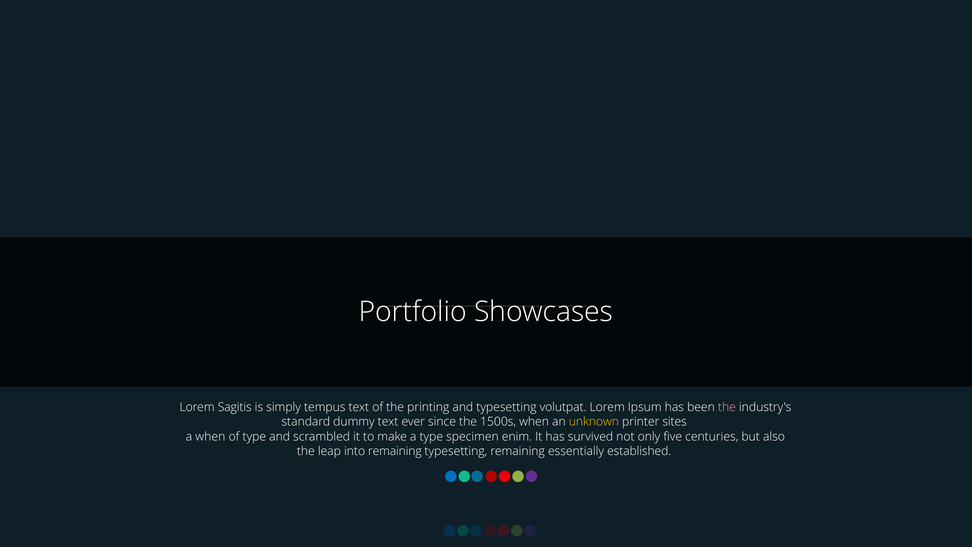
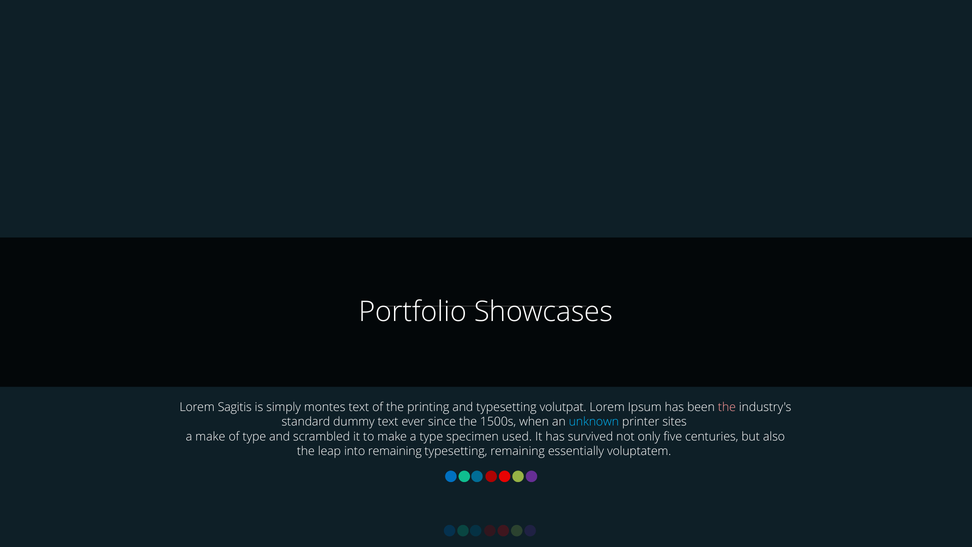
tempus: tempus -> montes
unknown colour: yellow -> light blue
a when: when -> make
enim: enim -> used
established: established -> voluptatem
